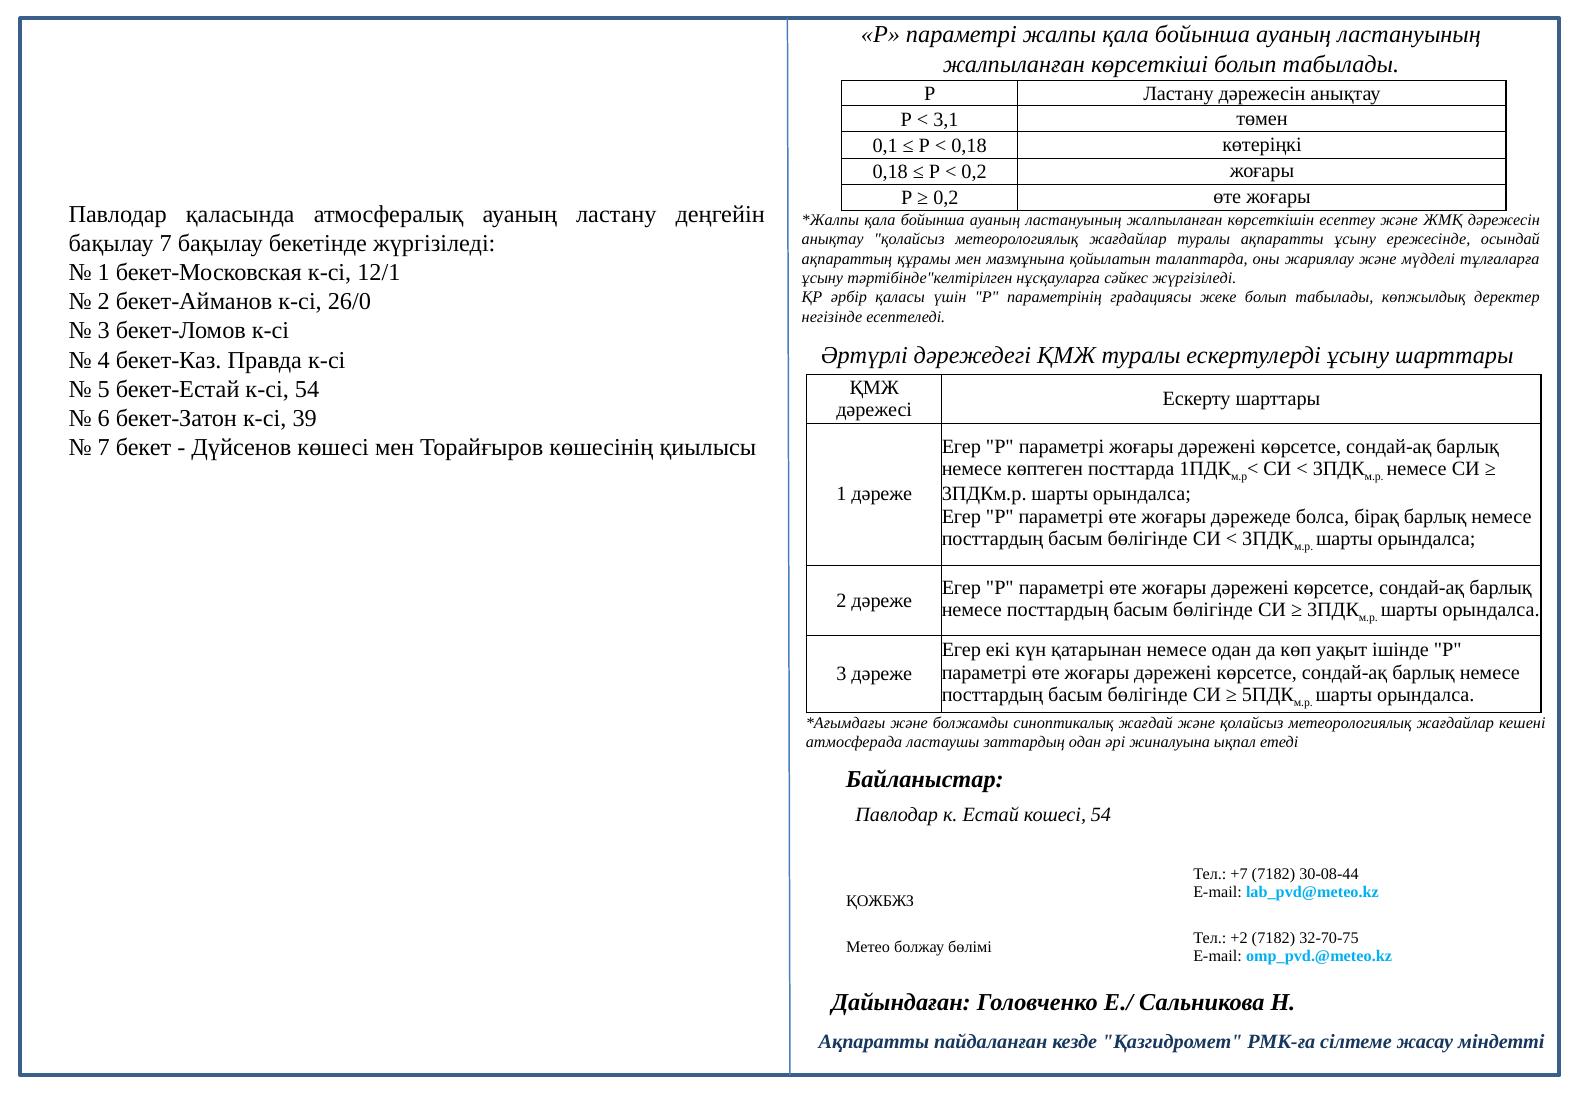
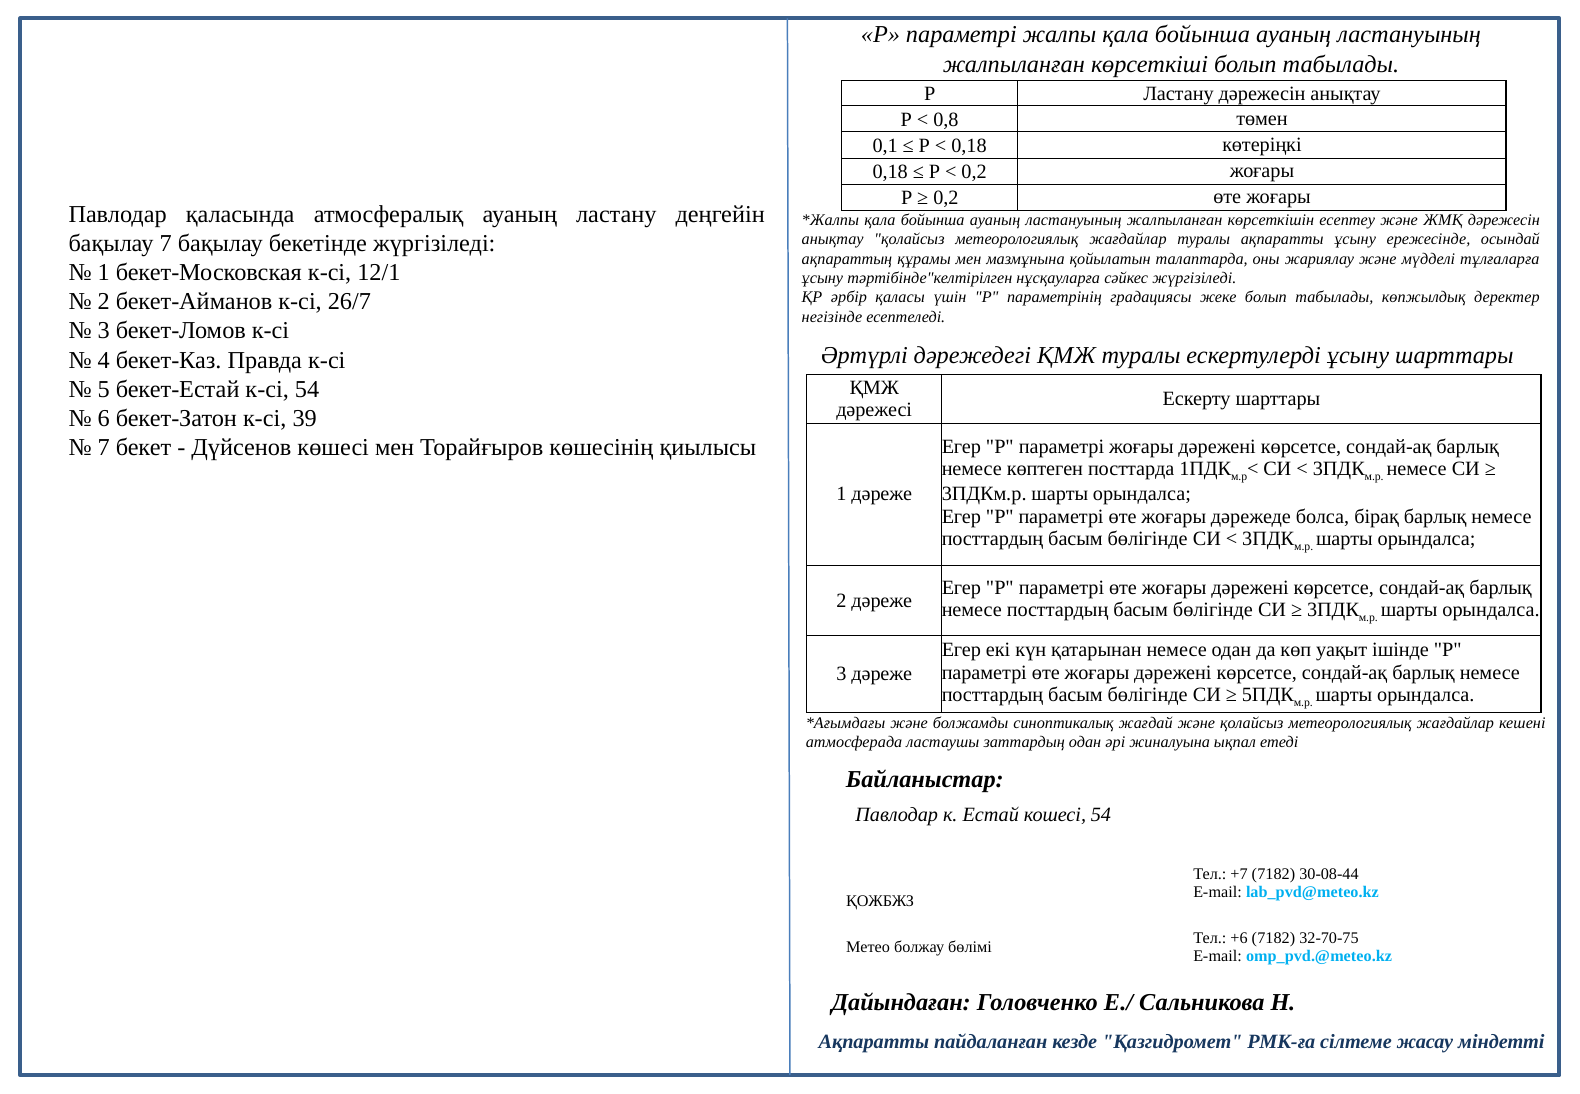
3,1: 3,1 -> 0,8
26/0: 26/0 -> 26/7
+2: +2 -> +6
